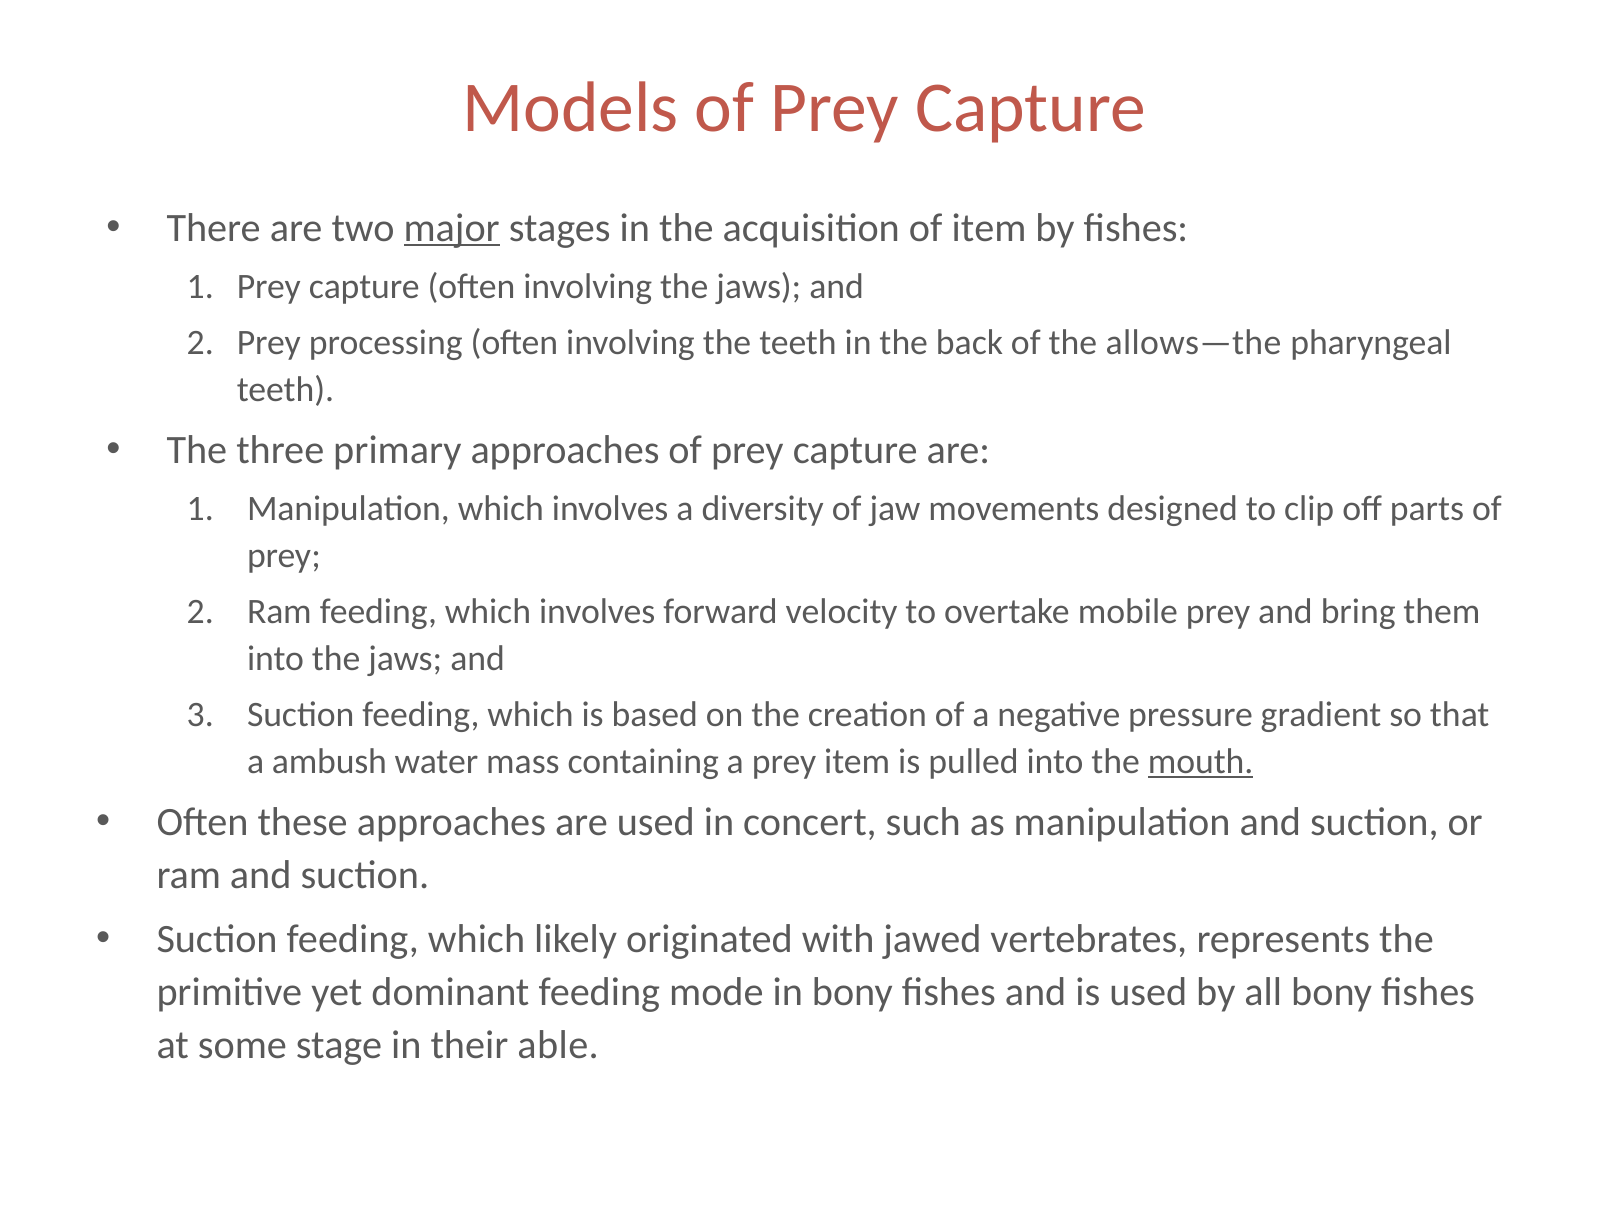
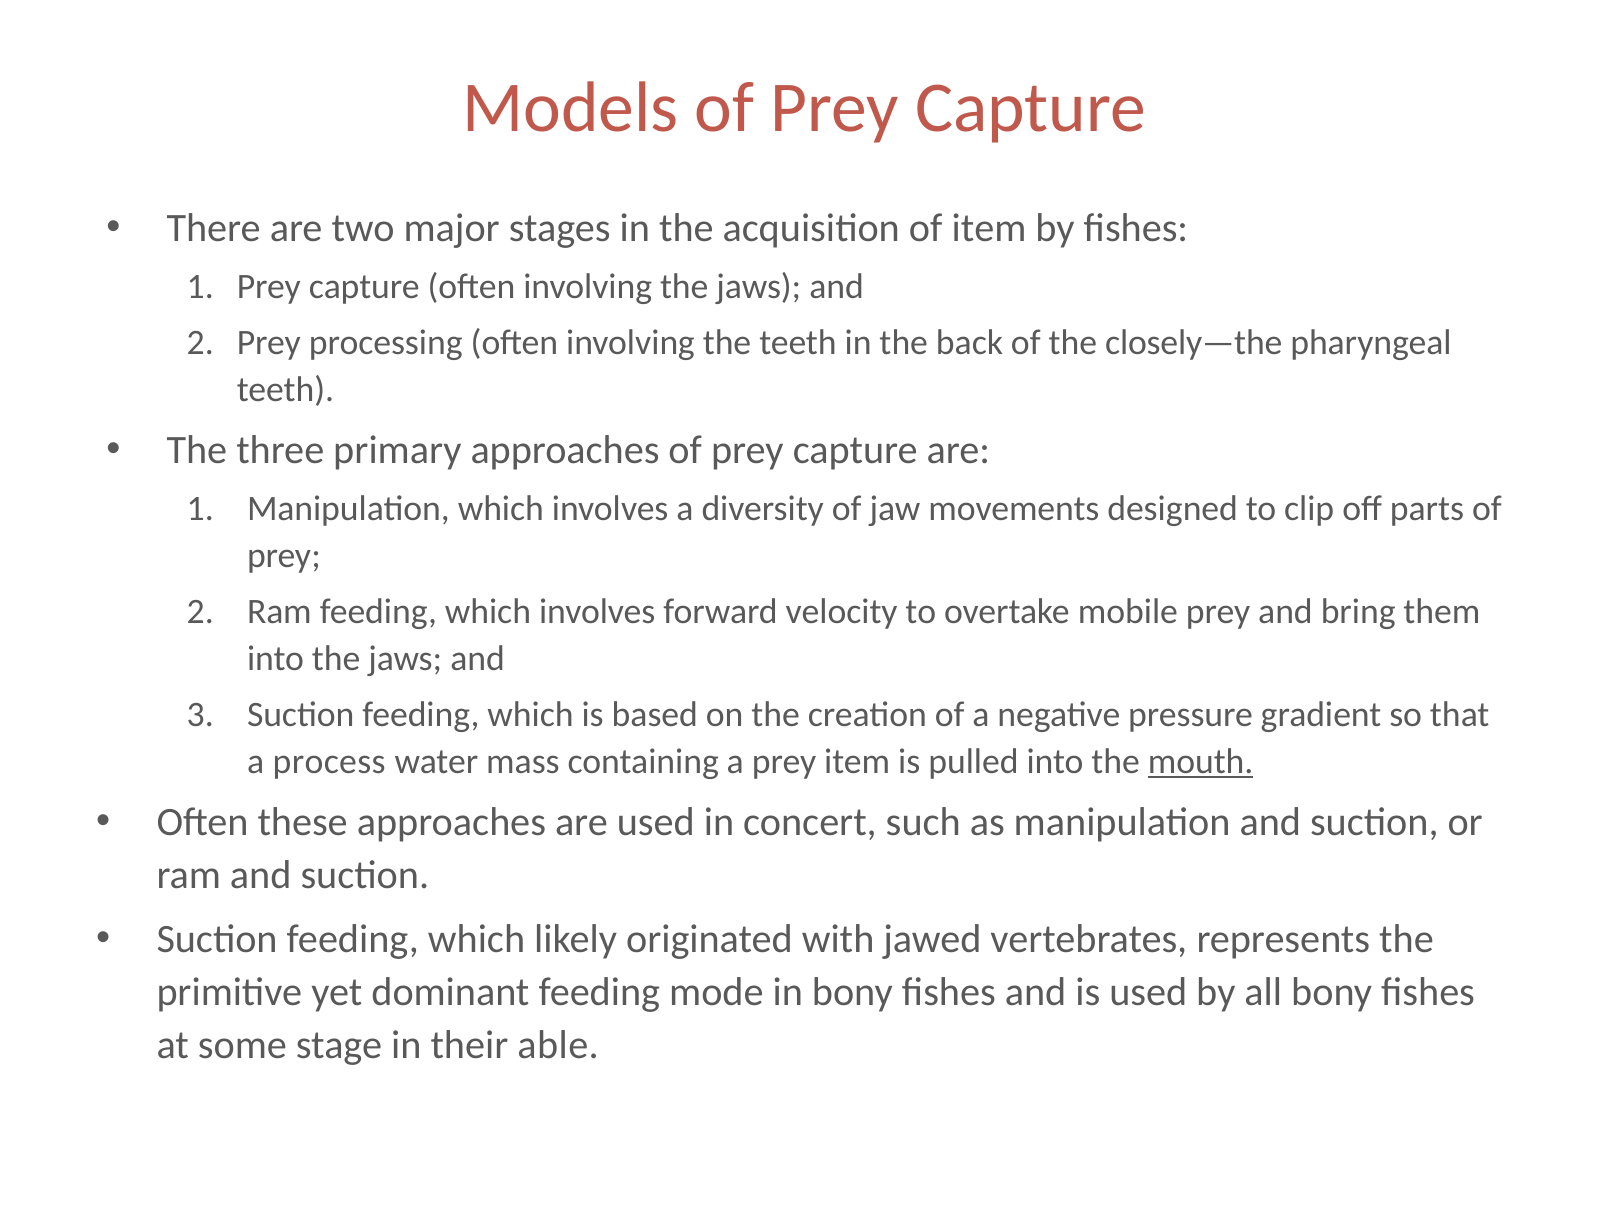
major underline: present -> none
allows—the: allows—the -> closely—the
ambush: ambush -> process
